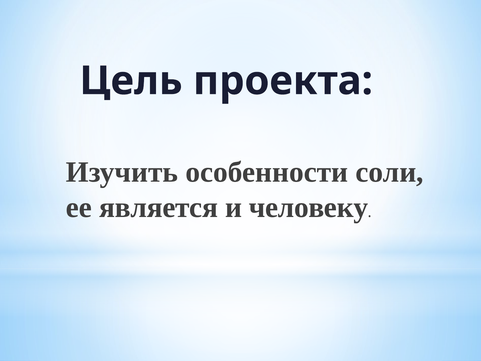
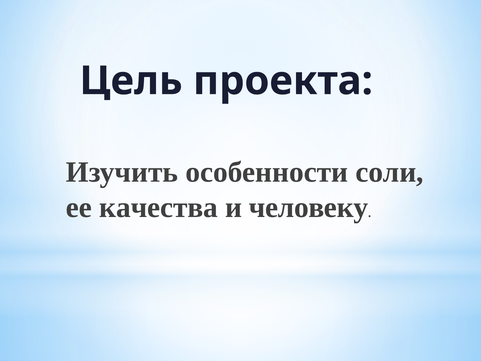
является: является -> качества
